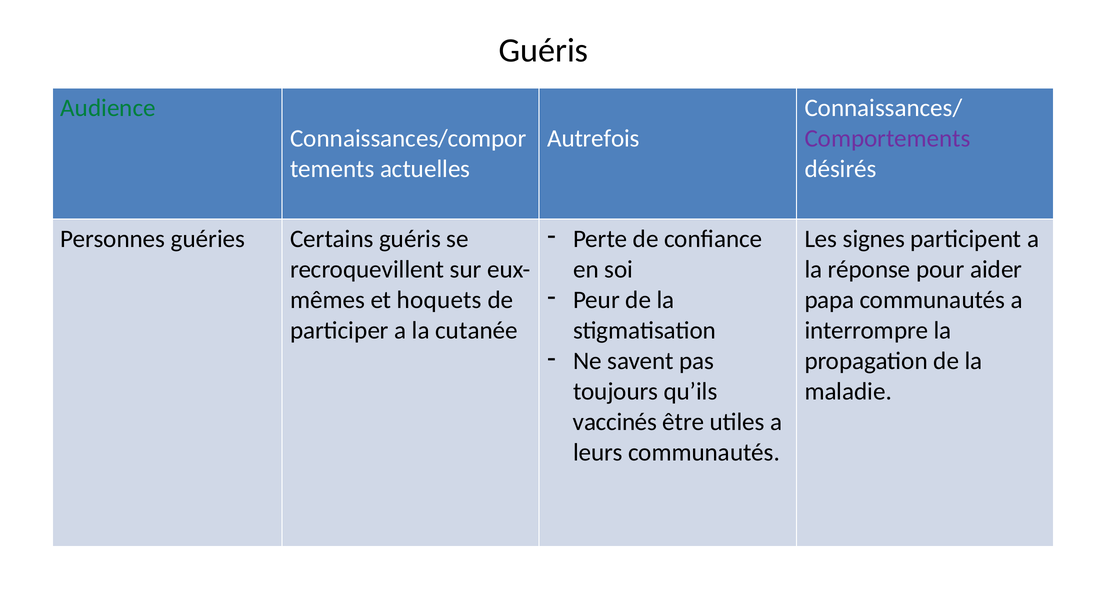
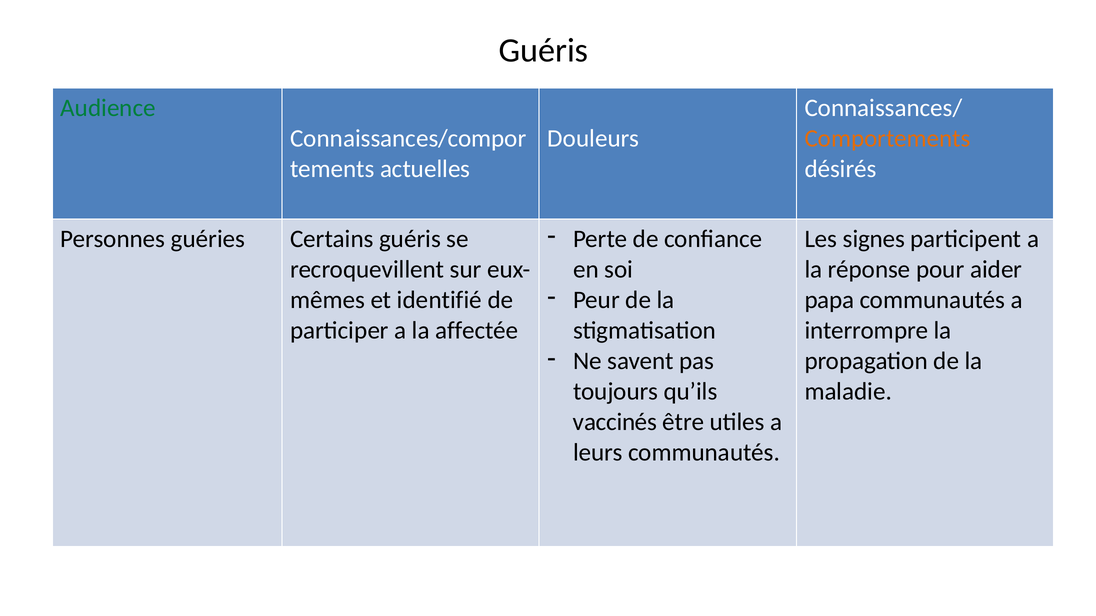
Autrefois: Autrefois -> Douleurs
Comportements colour: purple -> orange
hoquets: hoquets -> identifié
cutanée: cutanée -> affectée
